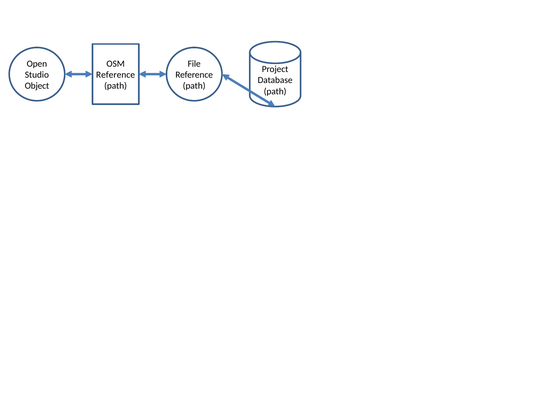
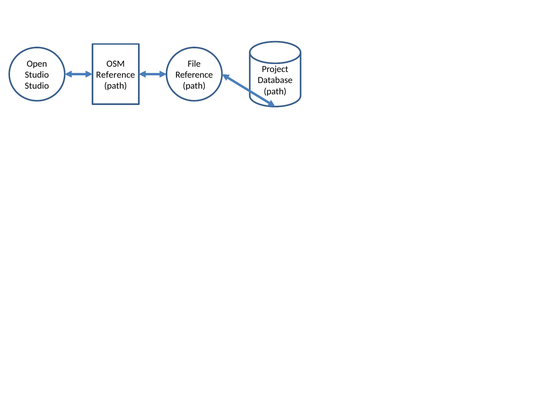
Object at (37, 86): Object -> Studio
